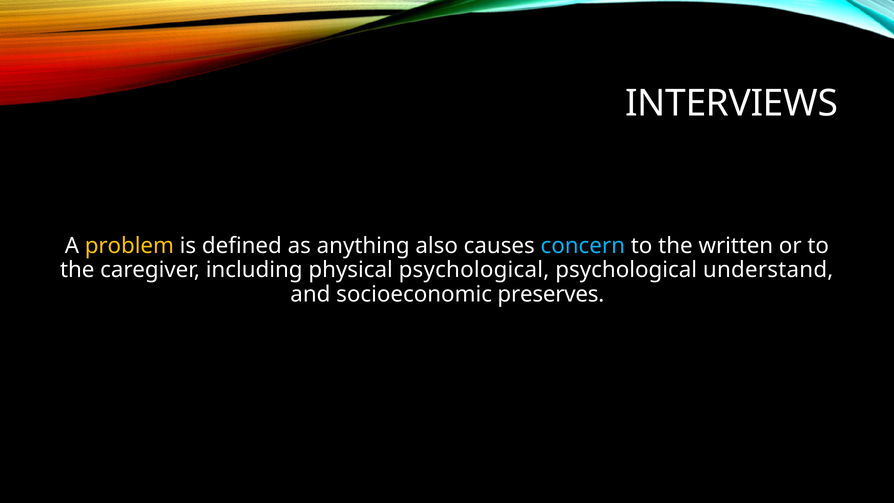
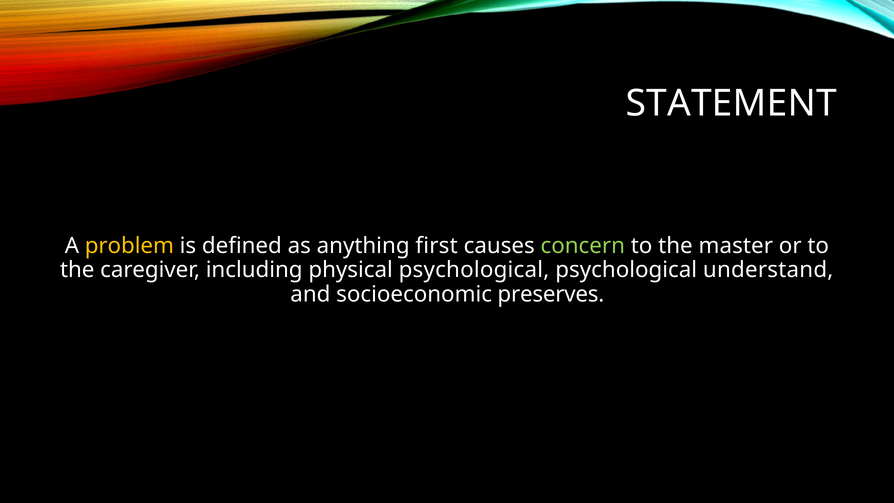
INTERVIEWS: INTERVIEWS -> STATEMENT
also: also -> first
concern colour: light blue -> light green
written: written -> master
